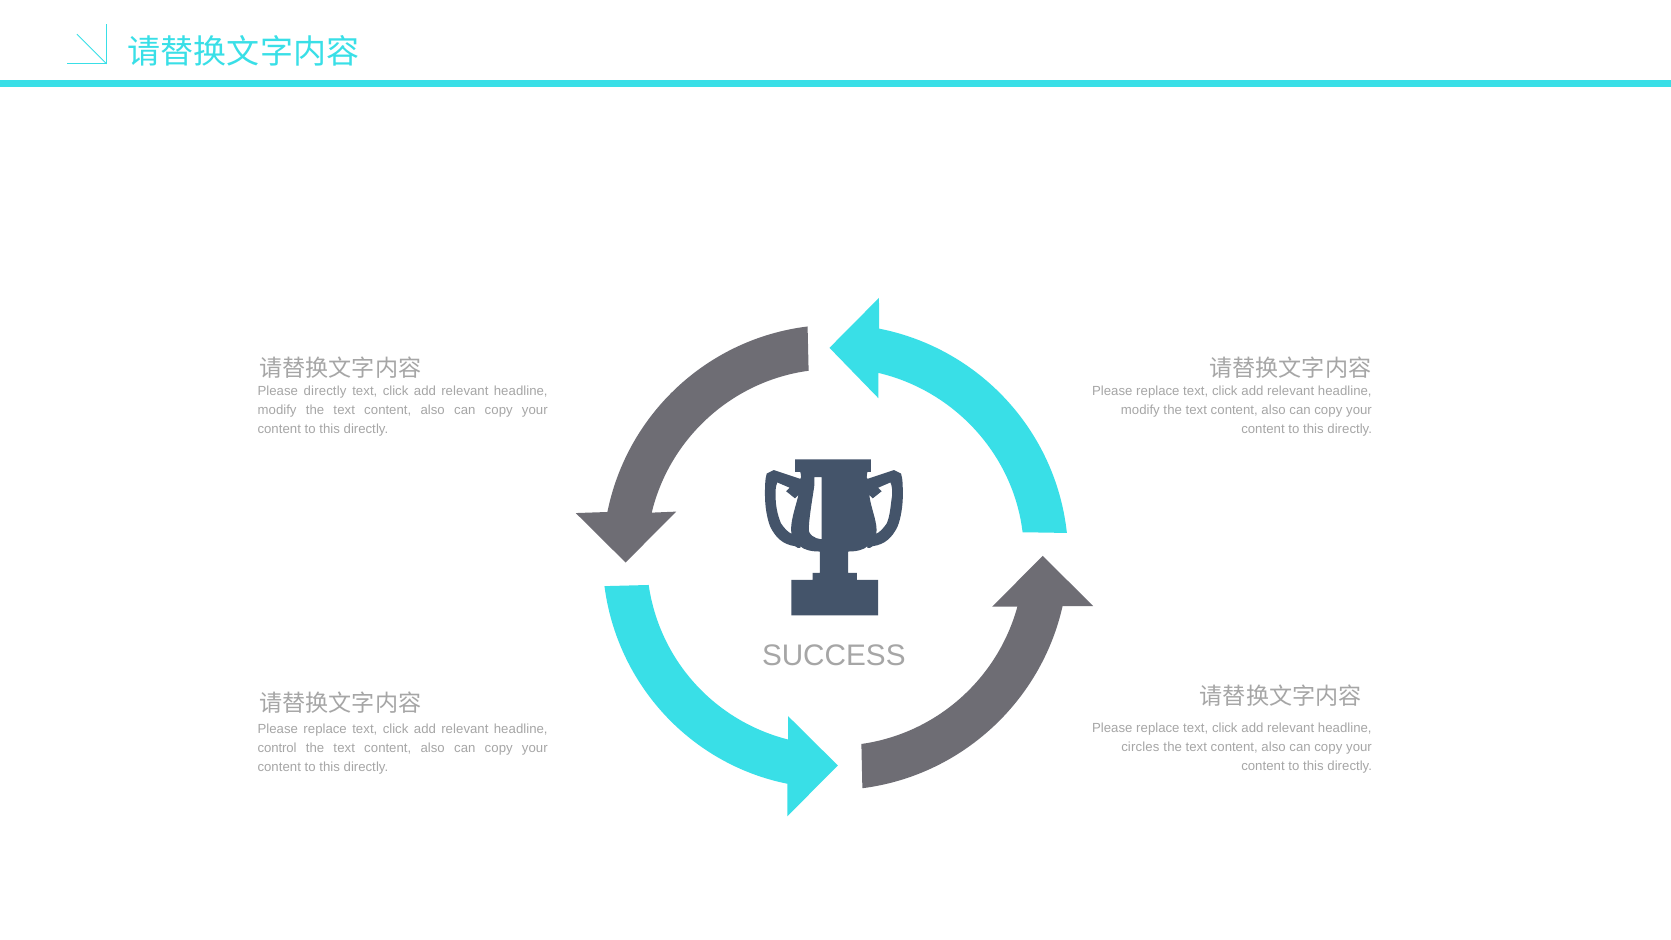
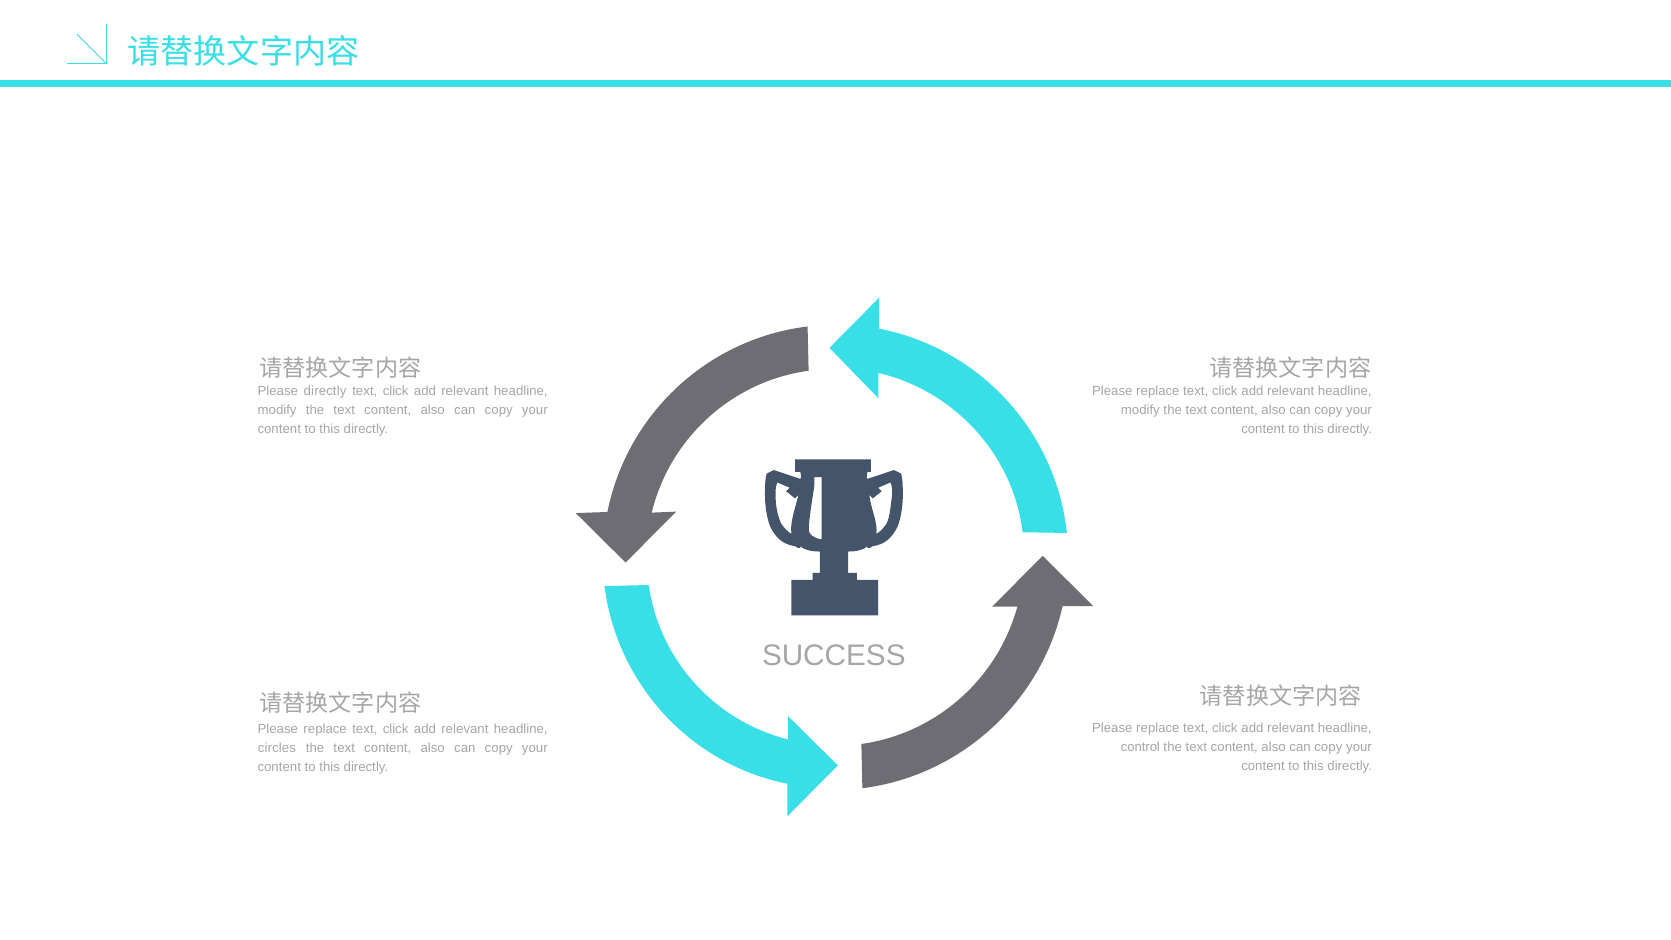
circles: circles -> control
control: control -> circles
